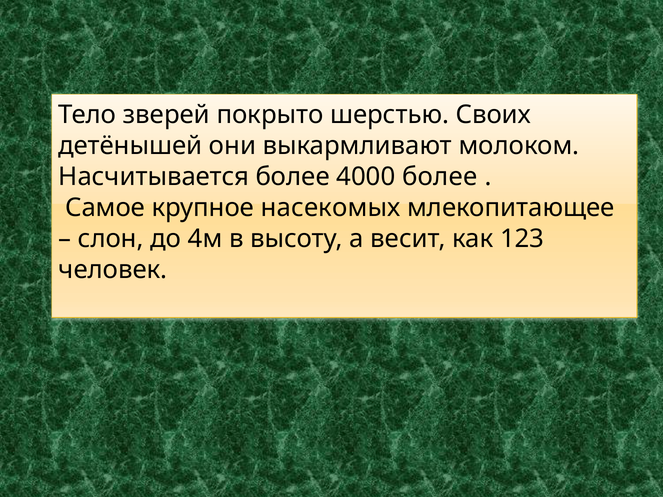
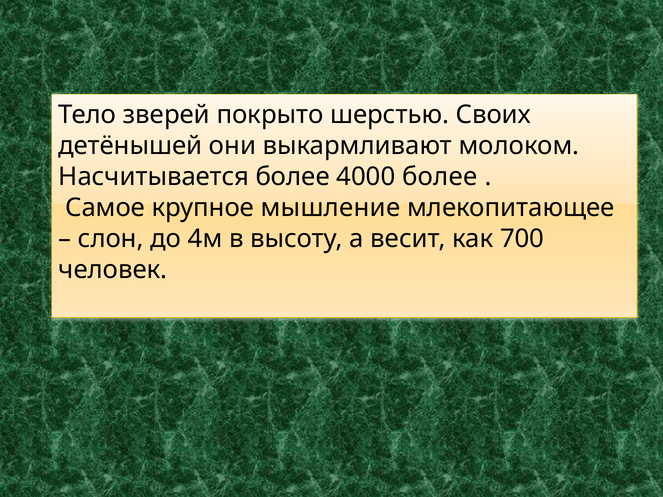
насекомых: насекомых -> мышление
123: 123 -> 700
